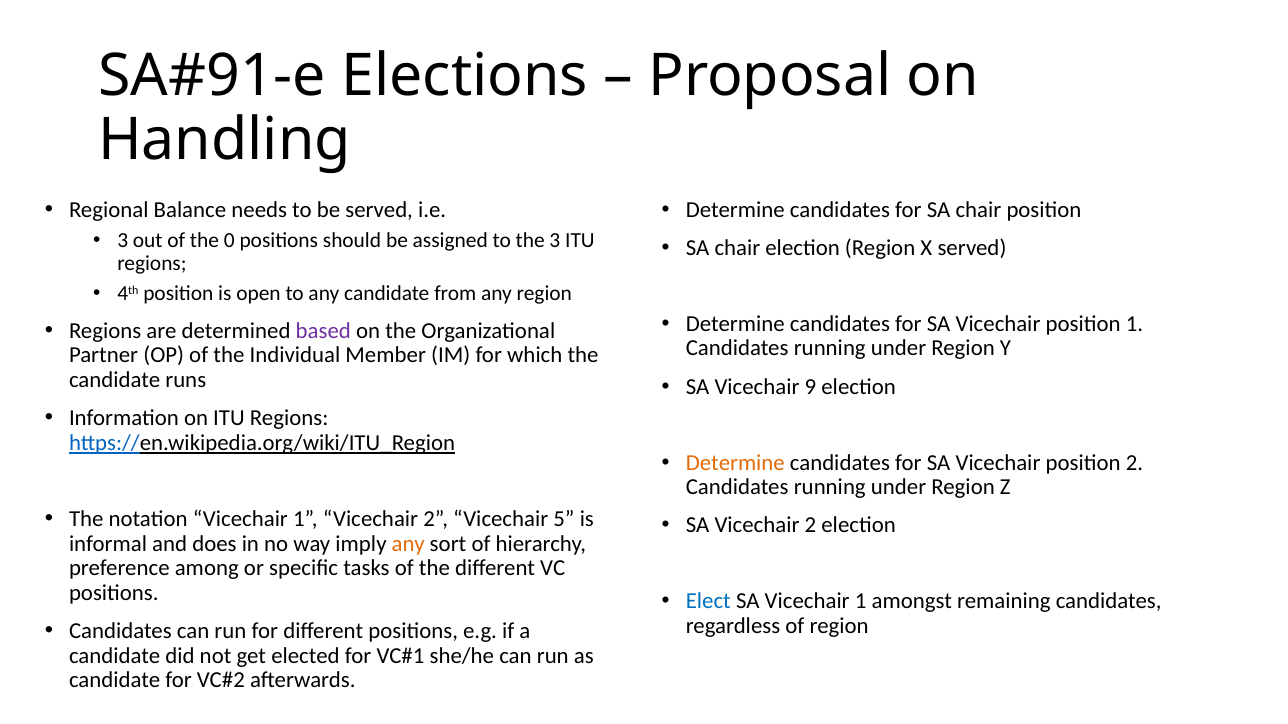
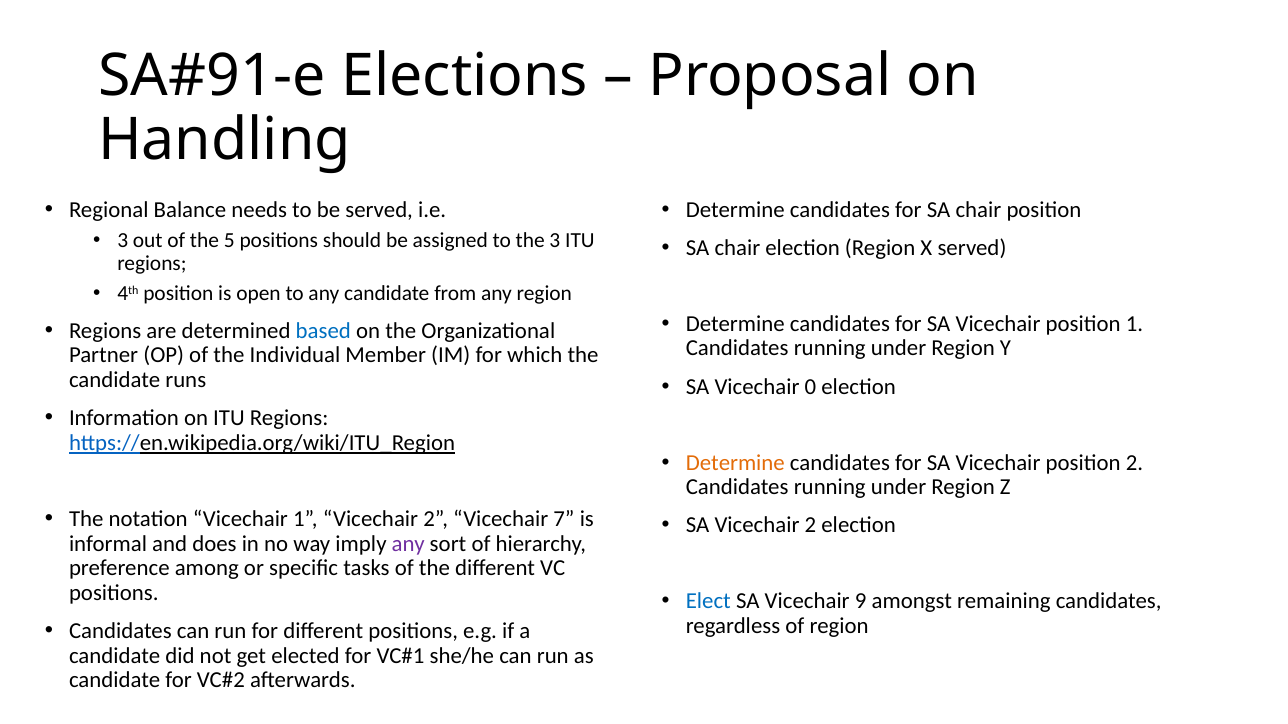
0: 0 -> 5
based colour: purple -> blue
9: 9 -> 0
5: 5 -> 7
any at (408, 544) colour: orange -> purple
SA Vicechair 1: 1 -> 9
